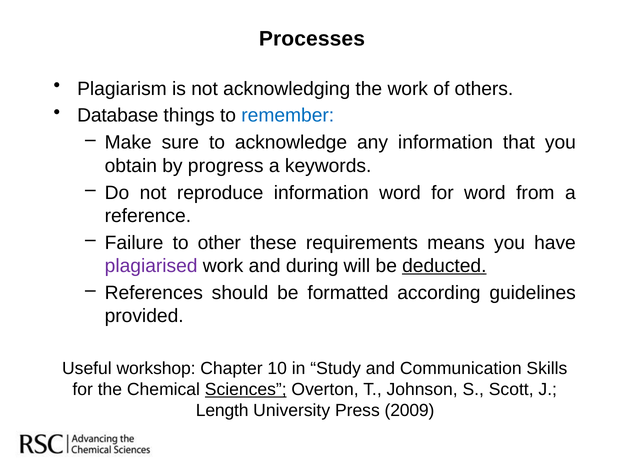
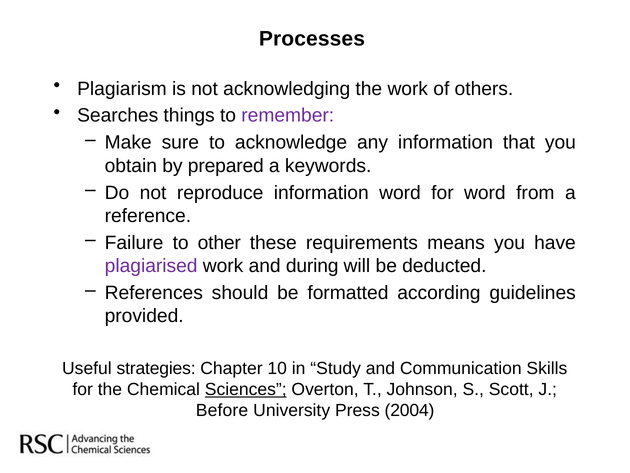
Database: Database -> Searches
remember colour: blue -> purple
progress: progress -> prepared
deducted underline: present -> none
workshop: workshop -> strategies
Length: Length -> Before
2009: 2009 -> 2004
